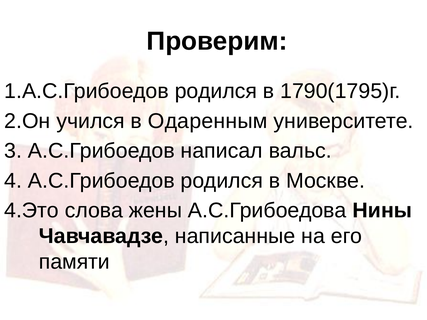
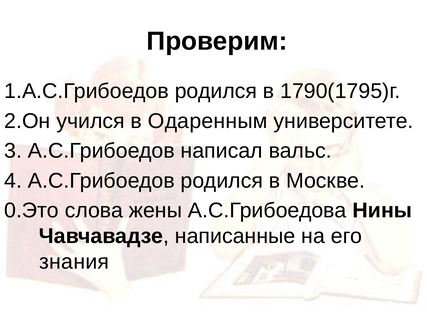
4.Это: 4.Это -> 0.Это
памяти: памяти -> знания
